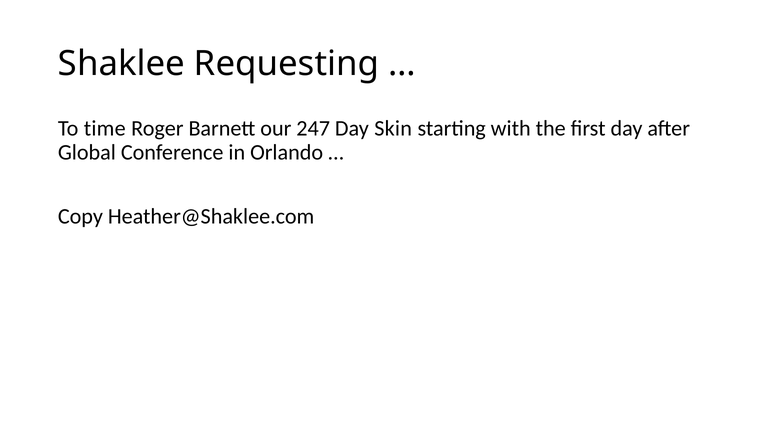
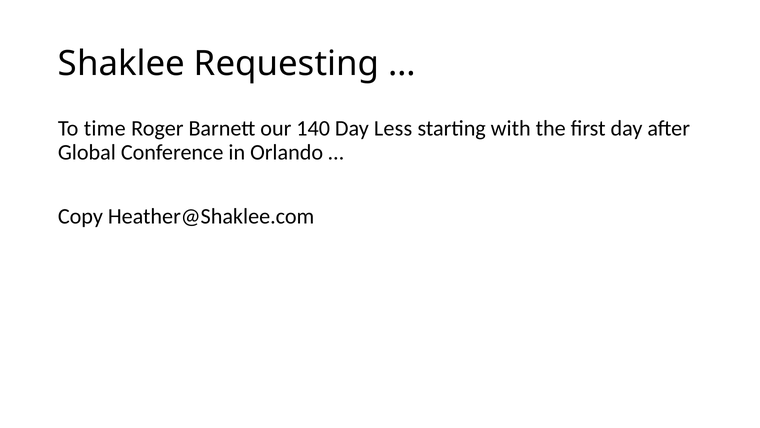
247: 247 -> 140
Skin: Skin -> Less
